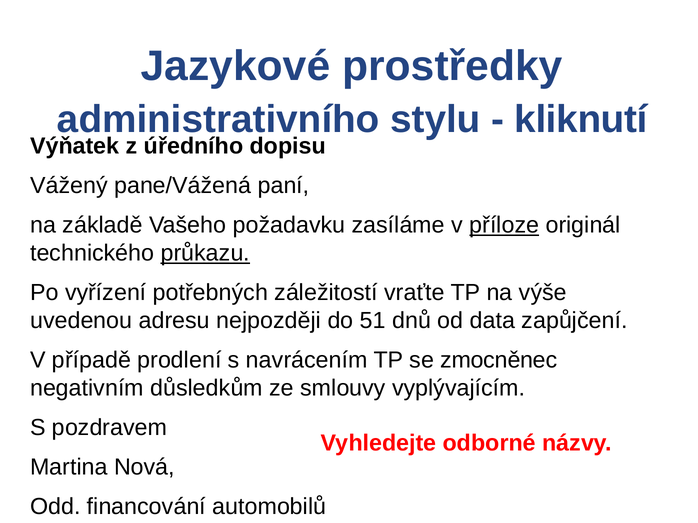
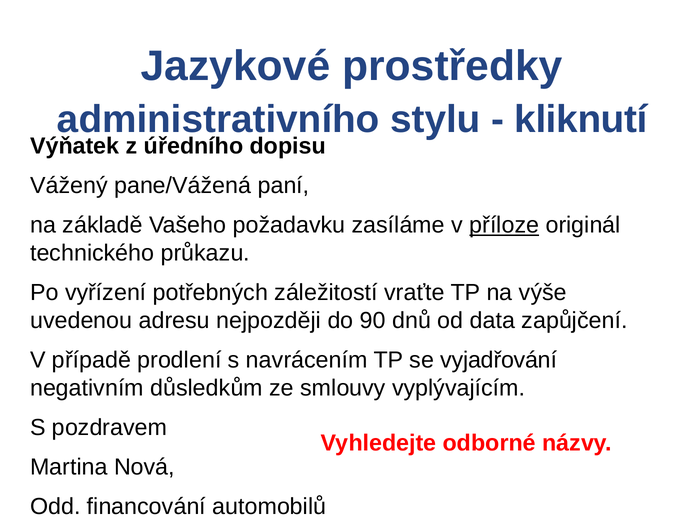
průkazu underline: present -> none
51: 51 -> 90
zmocněnec: zmocněnec -> vyjadřování
